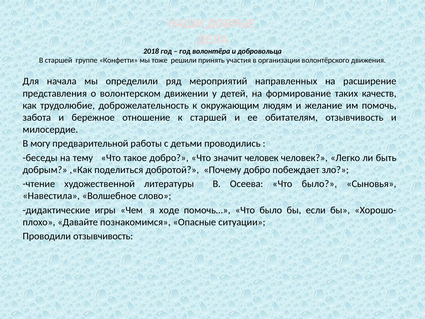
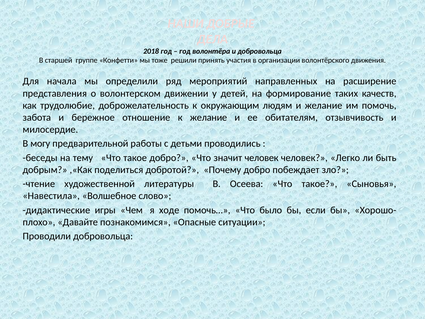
к старшей: старшей -> желание
Осеева Что было: было -> такое
Проводили отзывчивость: отзывчивость -> добровольца
